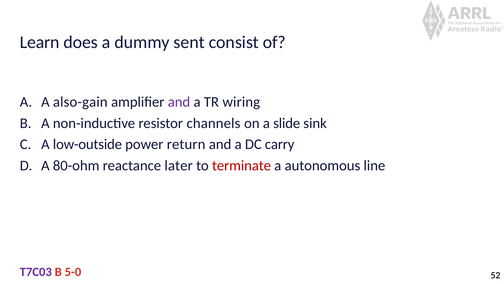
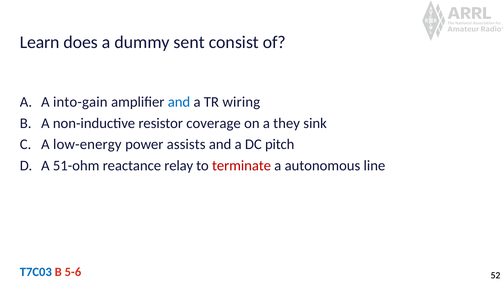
also-gain: also-gain -> into-gain
and at (179, 102) colour: purple -> blue
channels: channels -> coverage
slide: slide -> they
low-outside: low-outside -> low-energy
return: return -> assists
carry: carry -> pitch
80-ohm: 80-ohm -> 51-ohm
later: later -> relay
T7C03 colour: purple -> blue
5-0: 5-0 -> 5-6
